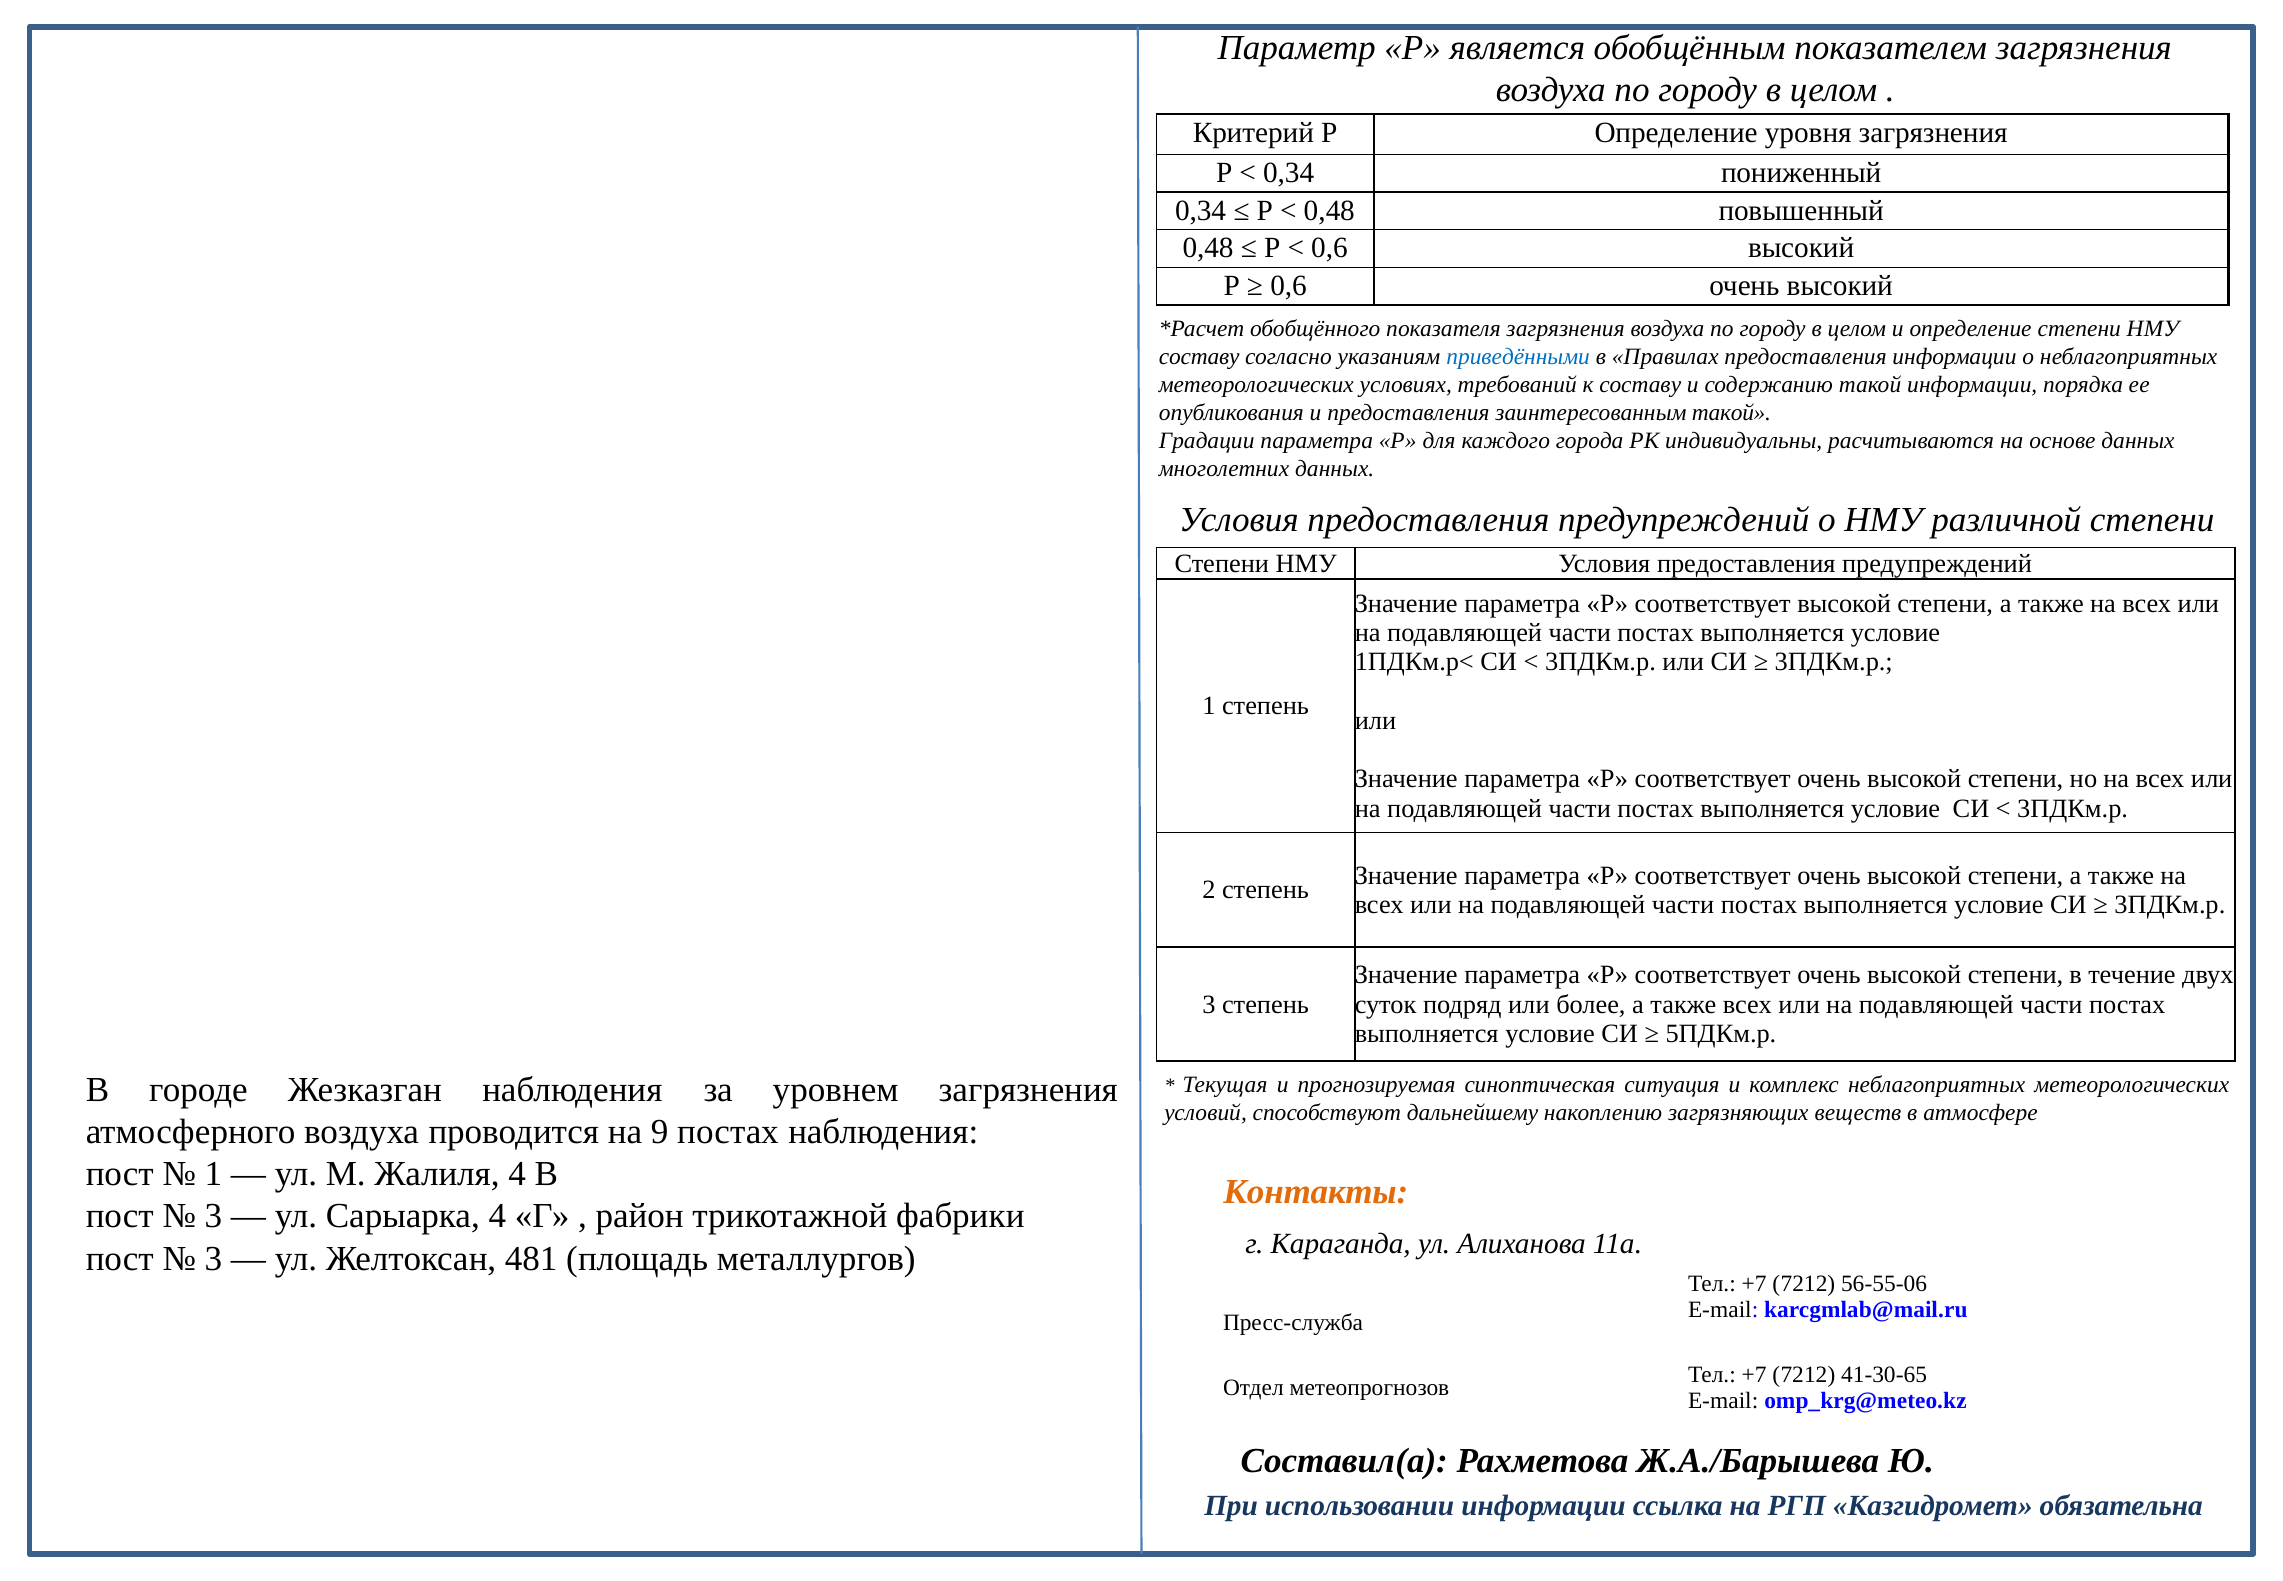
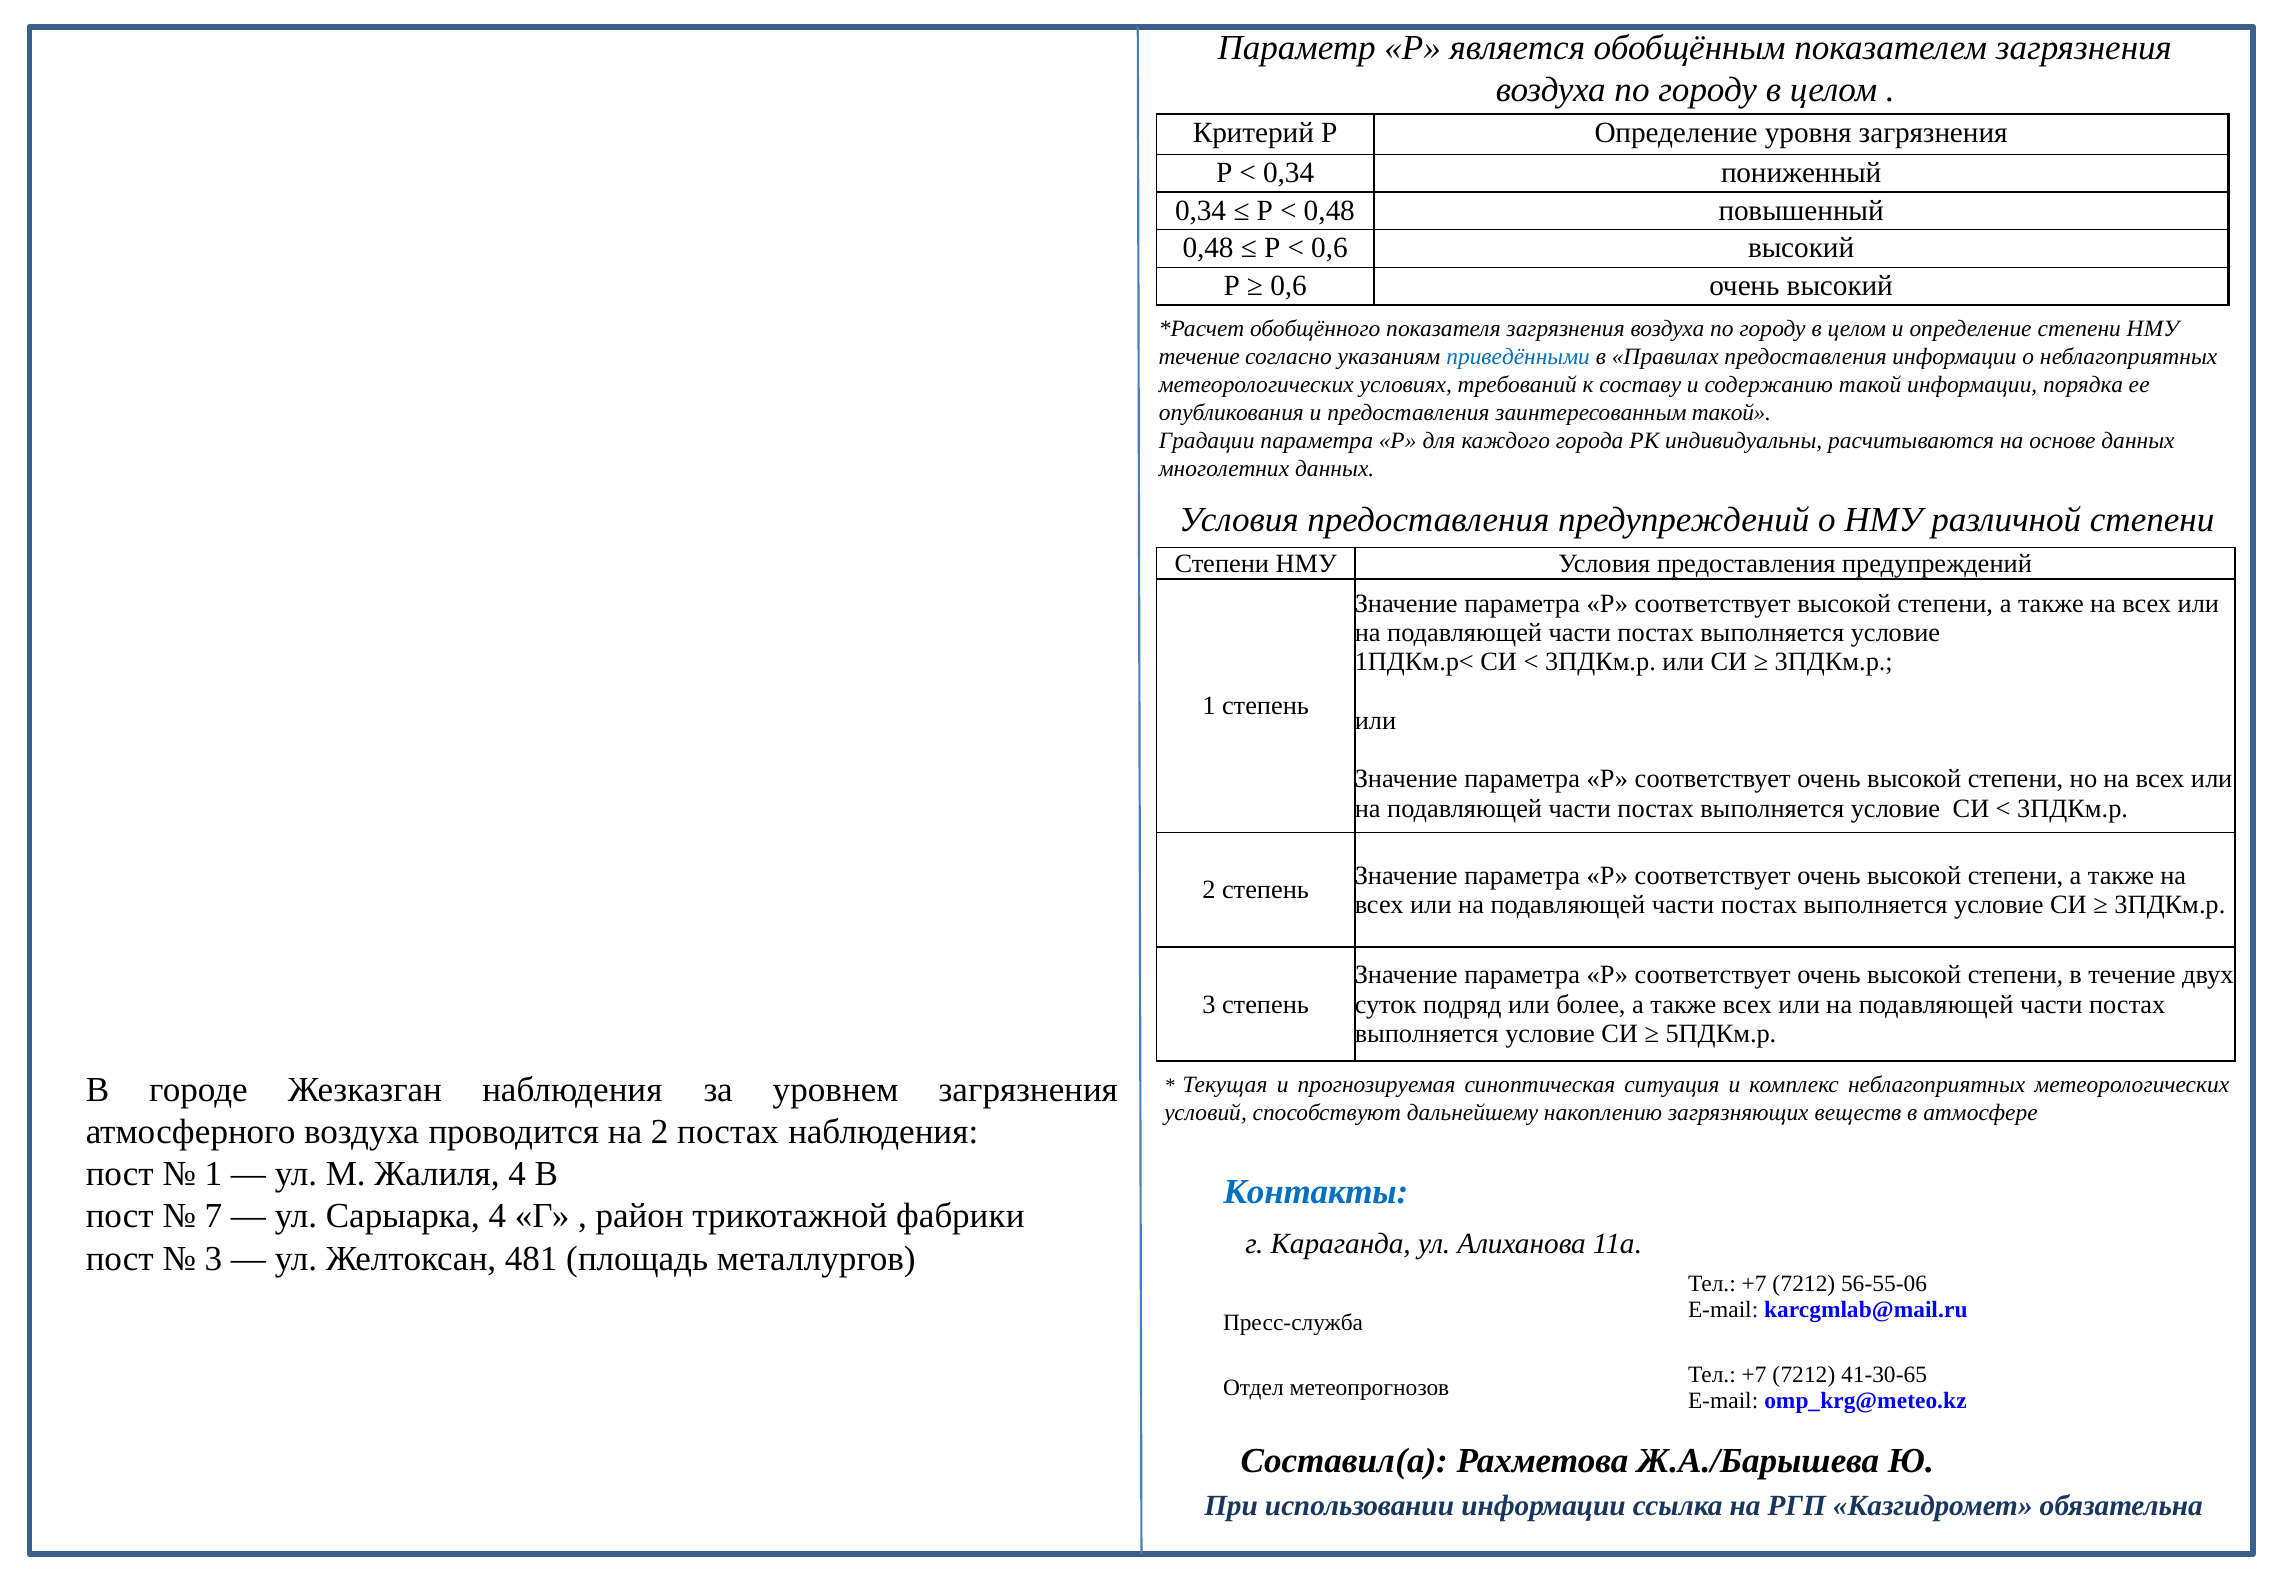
составу at (1199, 357): составу -> течение
на 9: 9 -> 2
Контакты colour: orange -> blue
3 at (213, 1216): 3 -> 7
